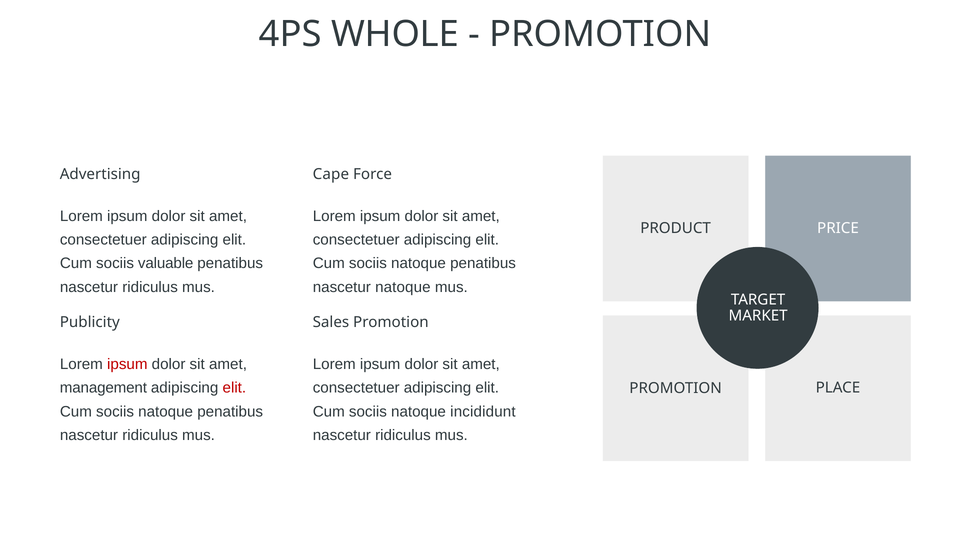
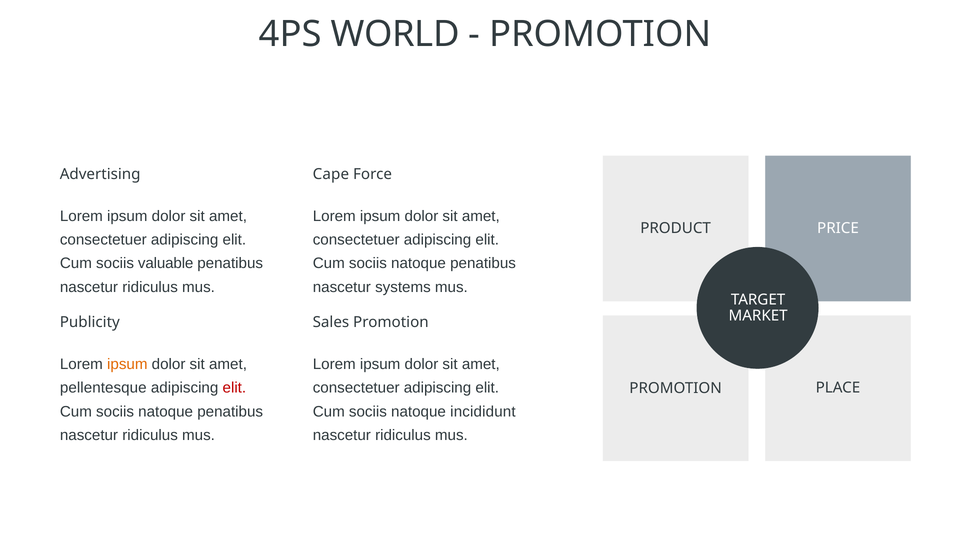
WHOLE: WHOLE -> WORLD
nascetur natoque: natoque -> systems
ipsum at (127, 364) colour: red -> orange
management: management -> pellentesque
